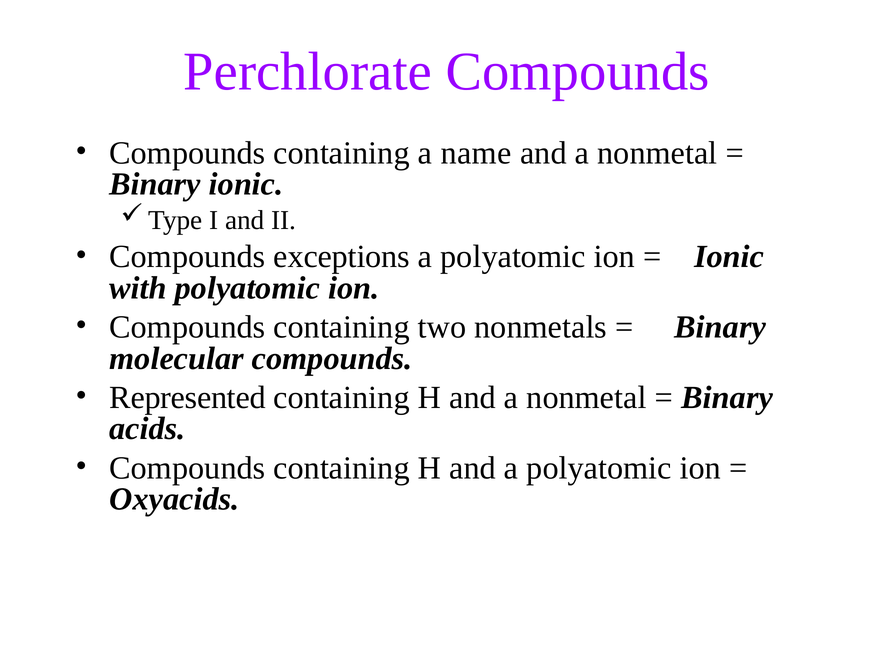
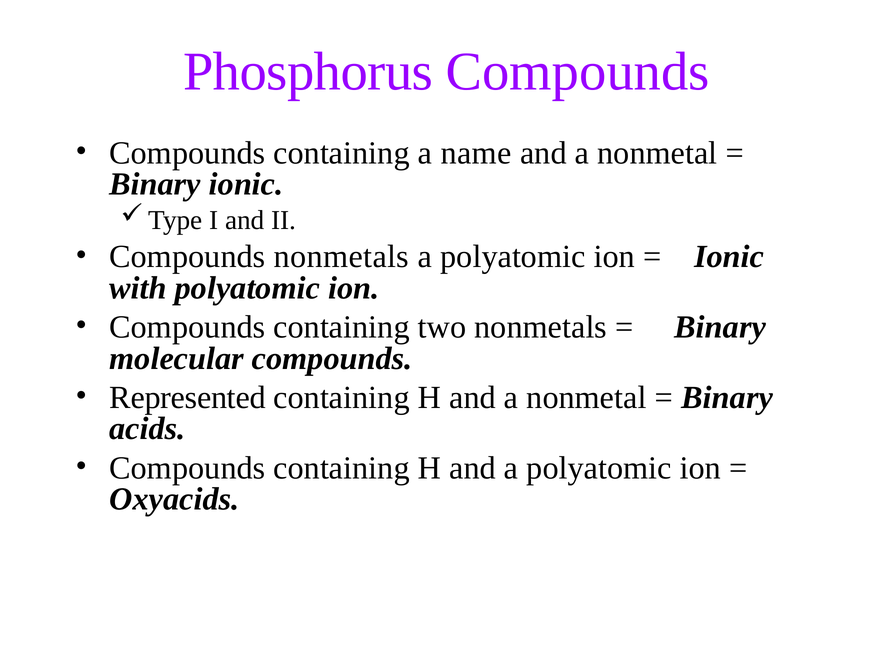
Perchlorate: Perchlorate -> Phosphorus
Compounds exceptions: exceptions -> nonmetals
